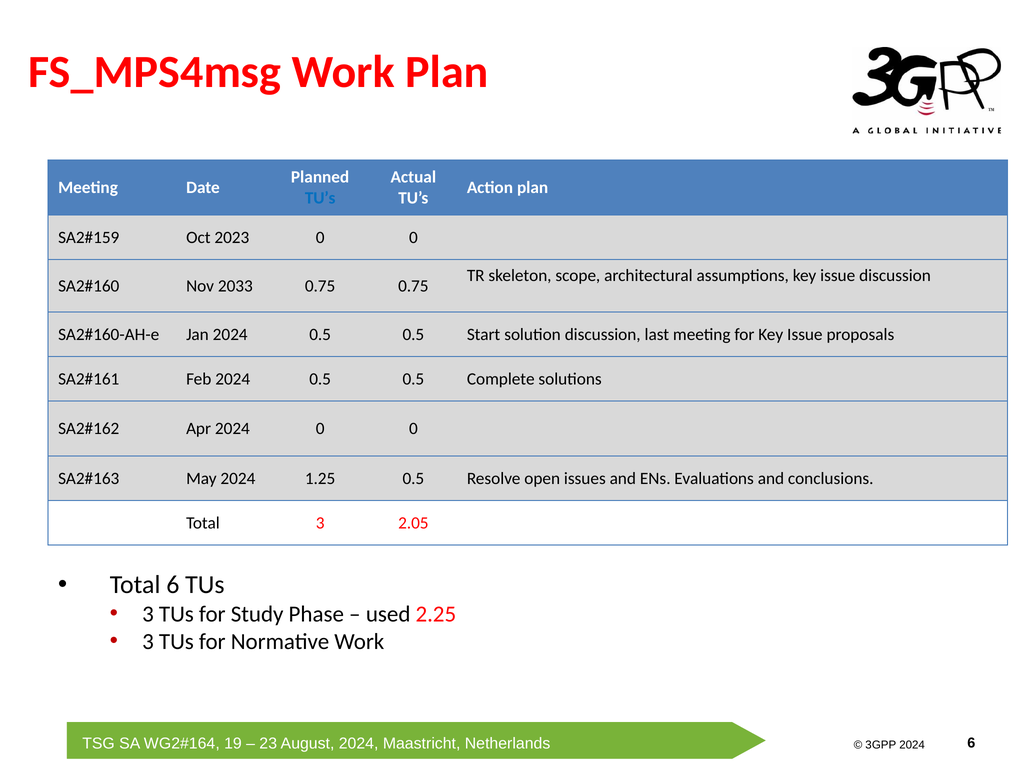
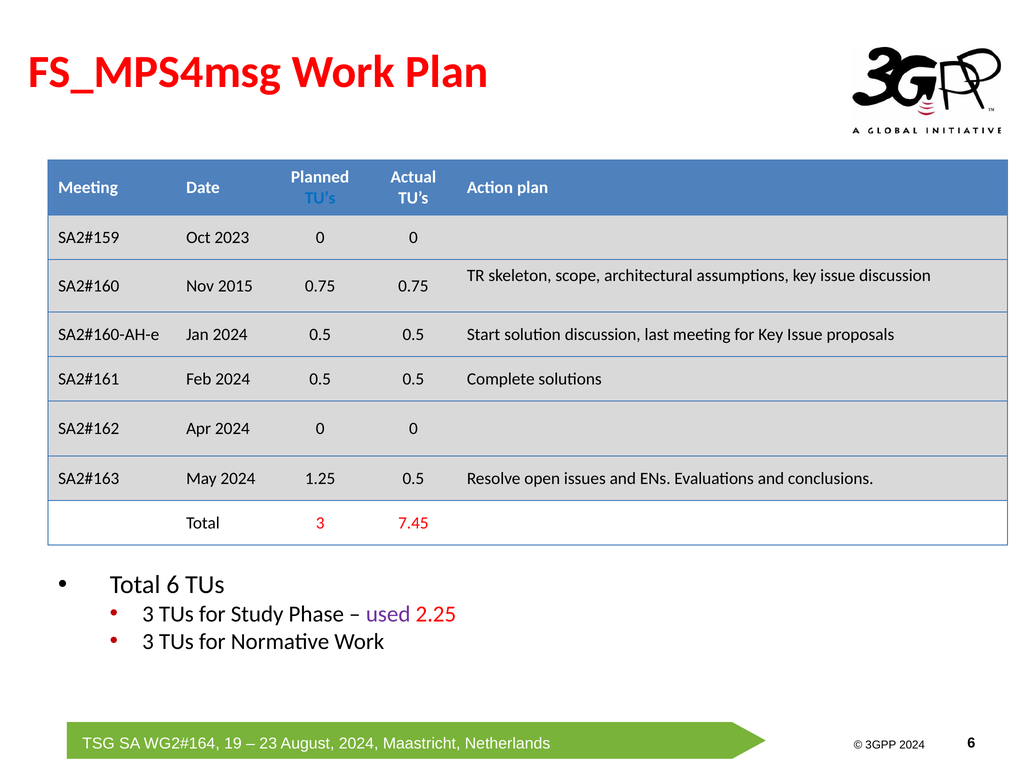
2033: 2033 -> 2015
2.05: 2.05 -> 7.45
used colour: black -> purple
